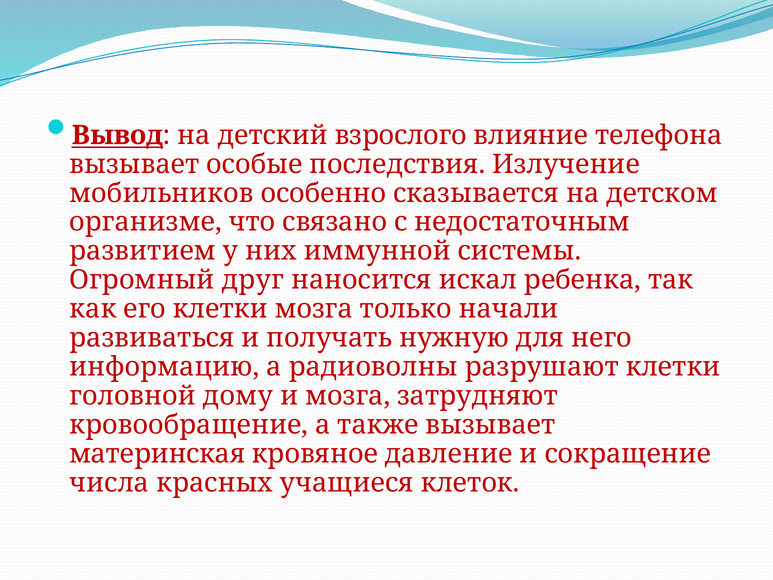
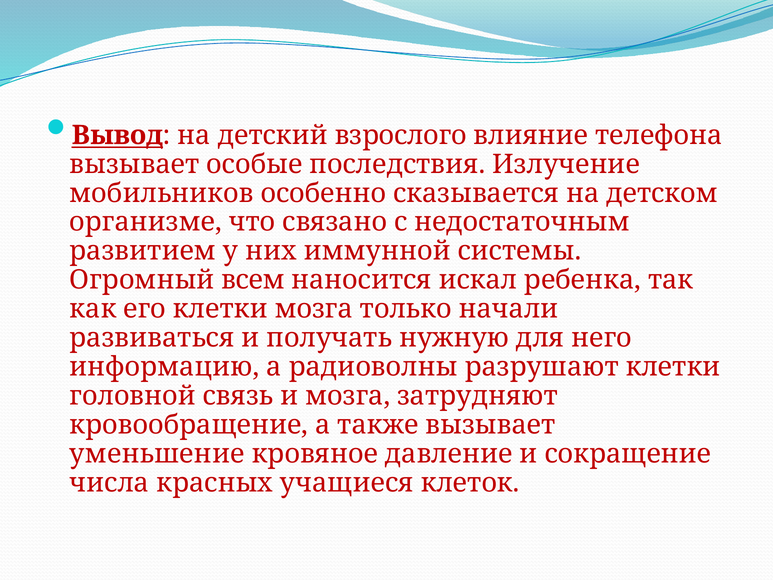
друг: друг -> всем
дому: дому -> связь
материнская: материнская -> уменьшение
